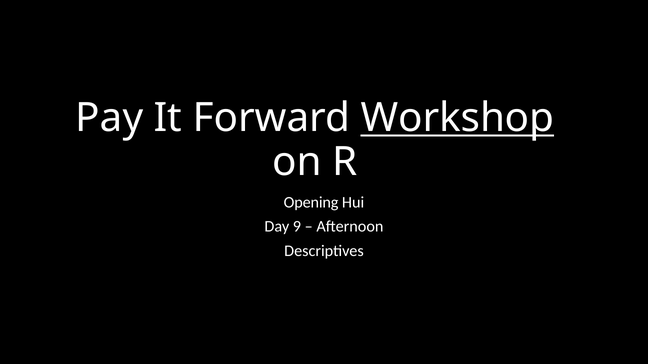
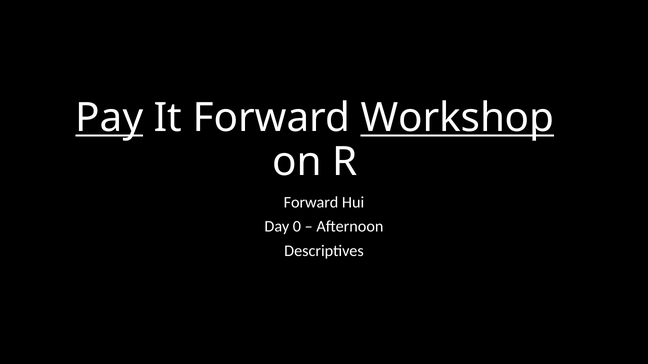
Pay underline: none -> present
Opening at (311, 203): Opening -> Forward
9: 9 -> 0
